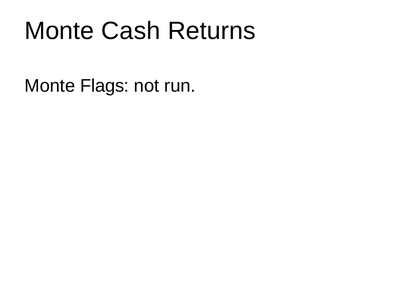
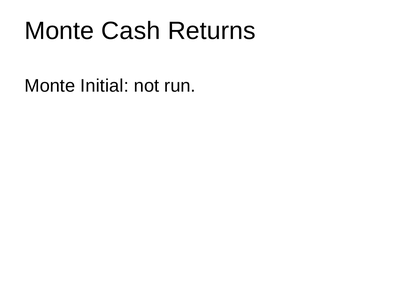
Flags: Flags -> Initial
